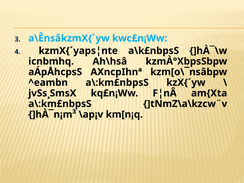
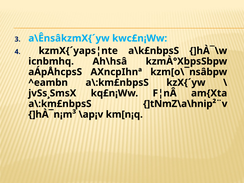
]tNmZ\a\kzcw¨v: ]tNmZ\a\kzcw¨v -> ]tNmZ\a\hnip²¨v
